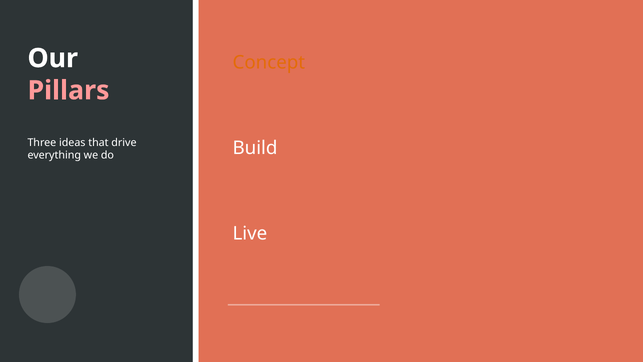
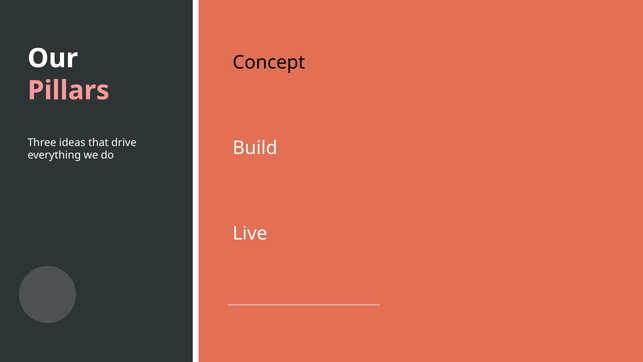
Concept colour: orange -> black
